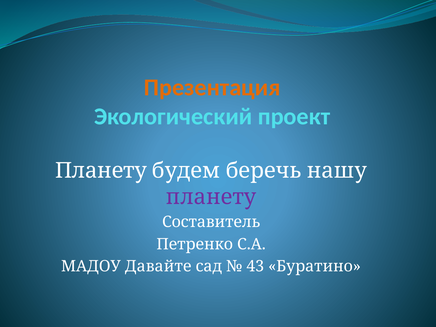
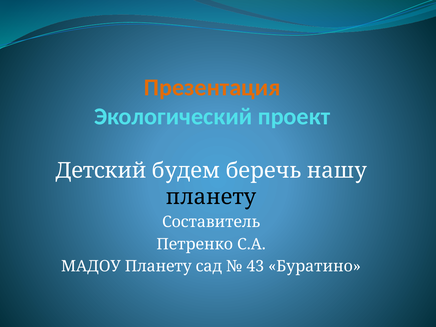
Планету at (101, 171): Планету -> Детский
планету at (211, 197) colour: purple -> black
МАДОУ Давайте: Давайте -> Планету
